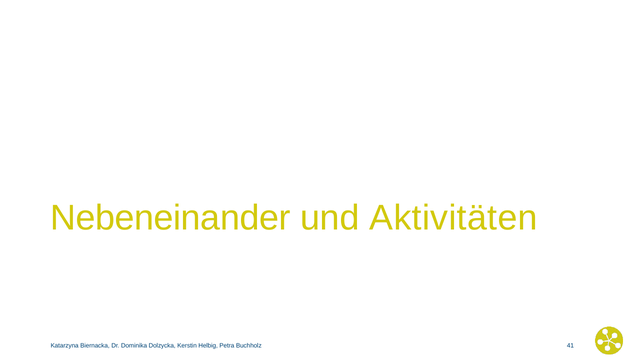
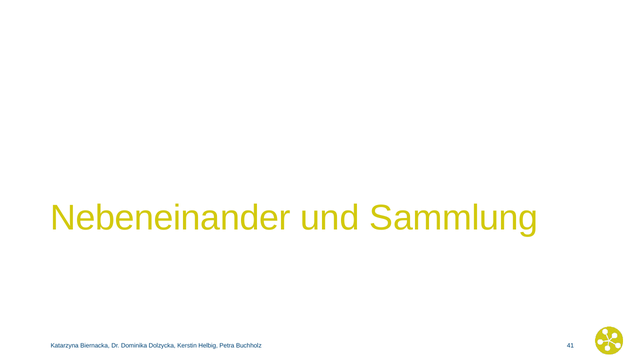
Aktivitäten: Aktivitäten -> Sammlung
